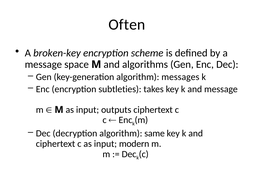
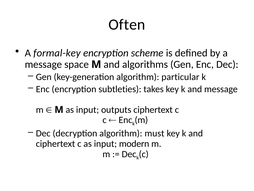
broken-key: broken-key -> formal-key
messages: messages -> particular
same: same -> must
